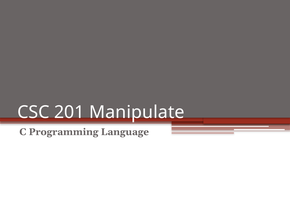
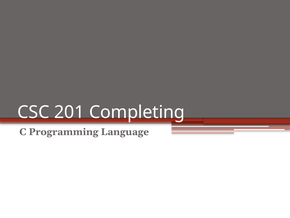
Manipulate: Manipulate -> Completing
